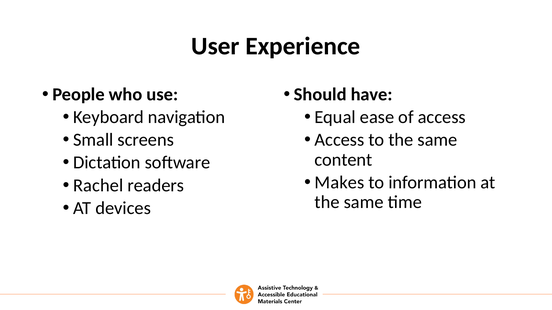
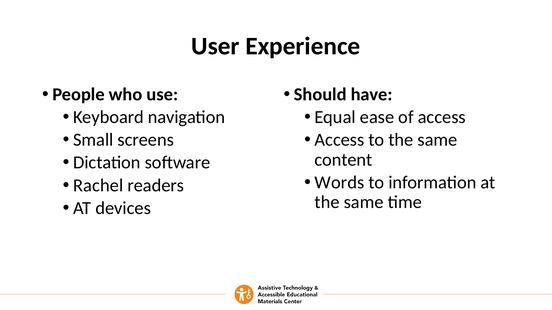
Makes: Makes -> Words
